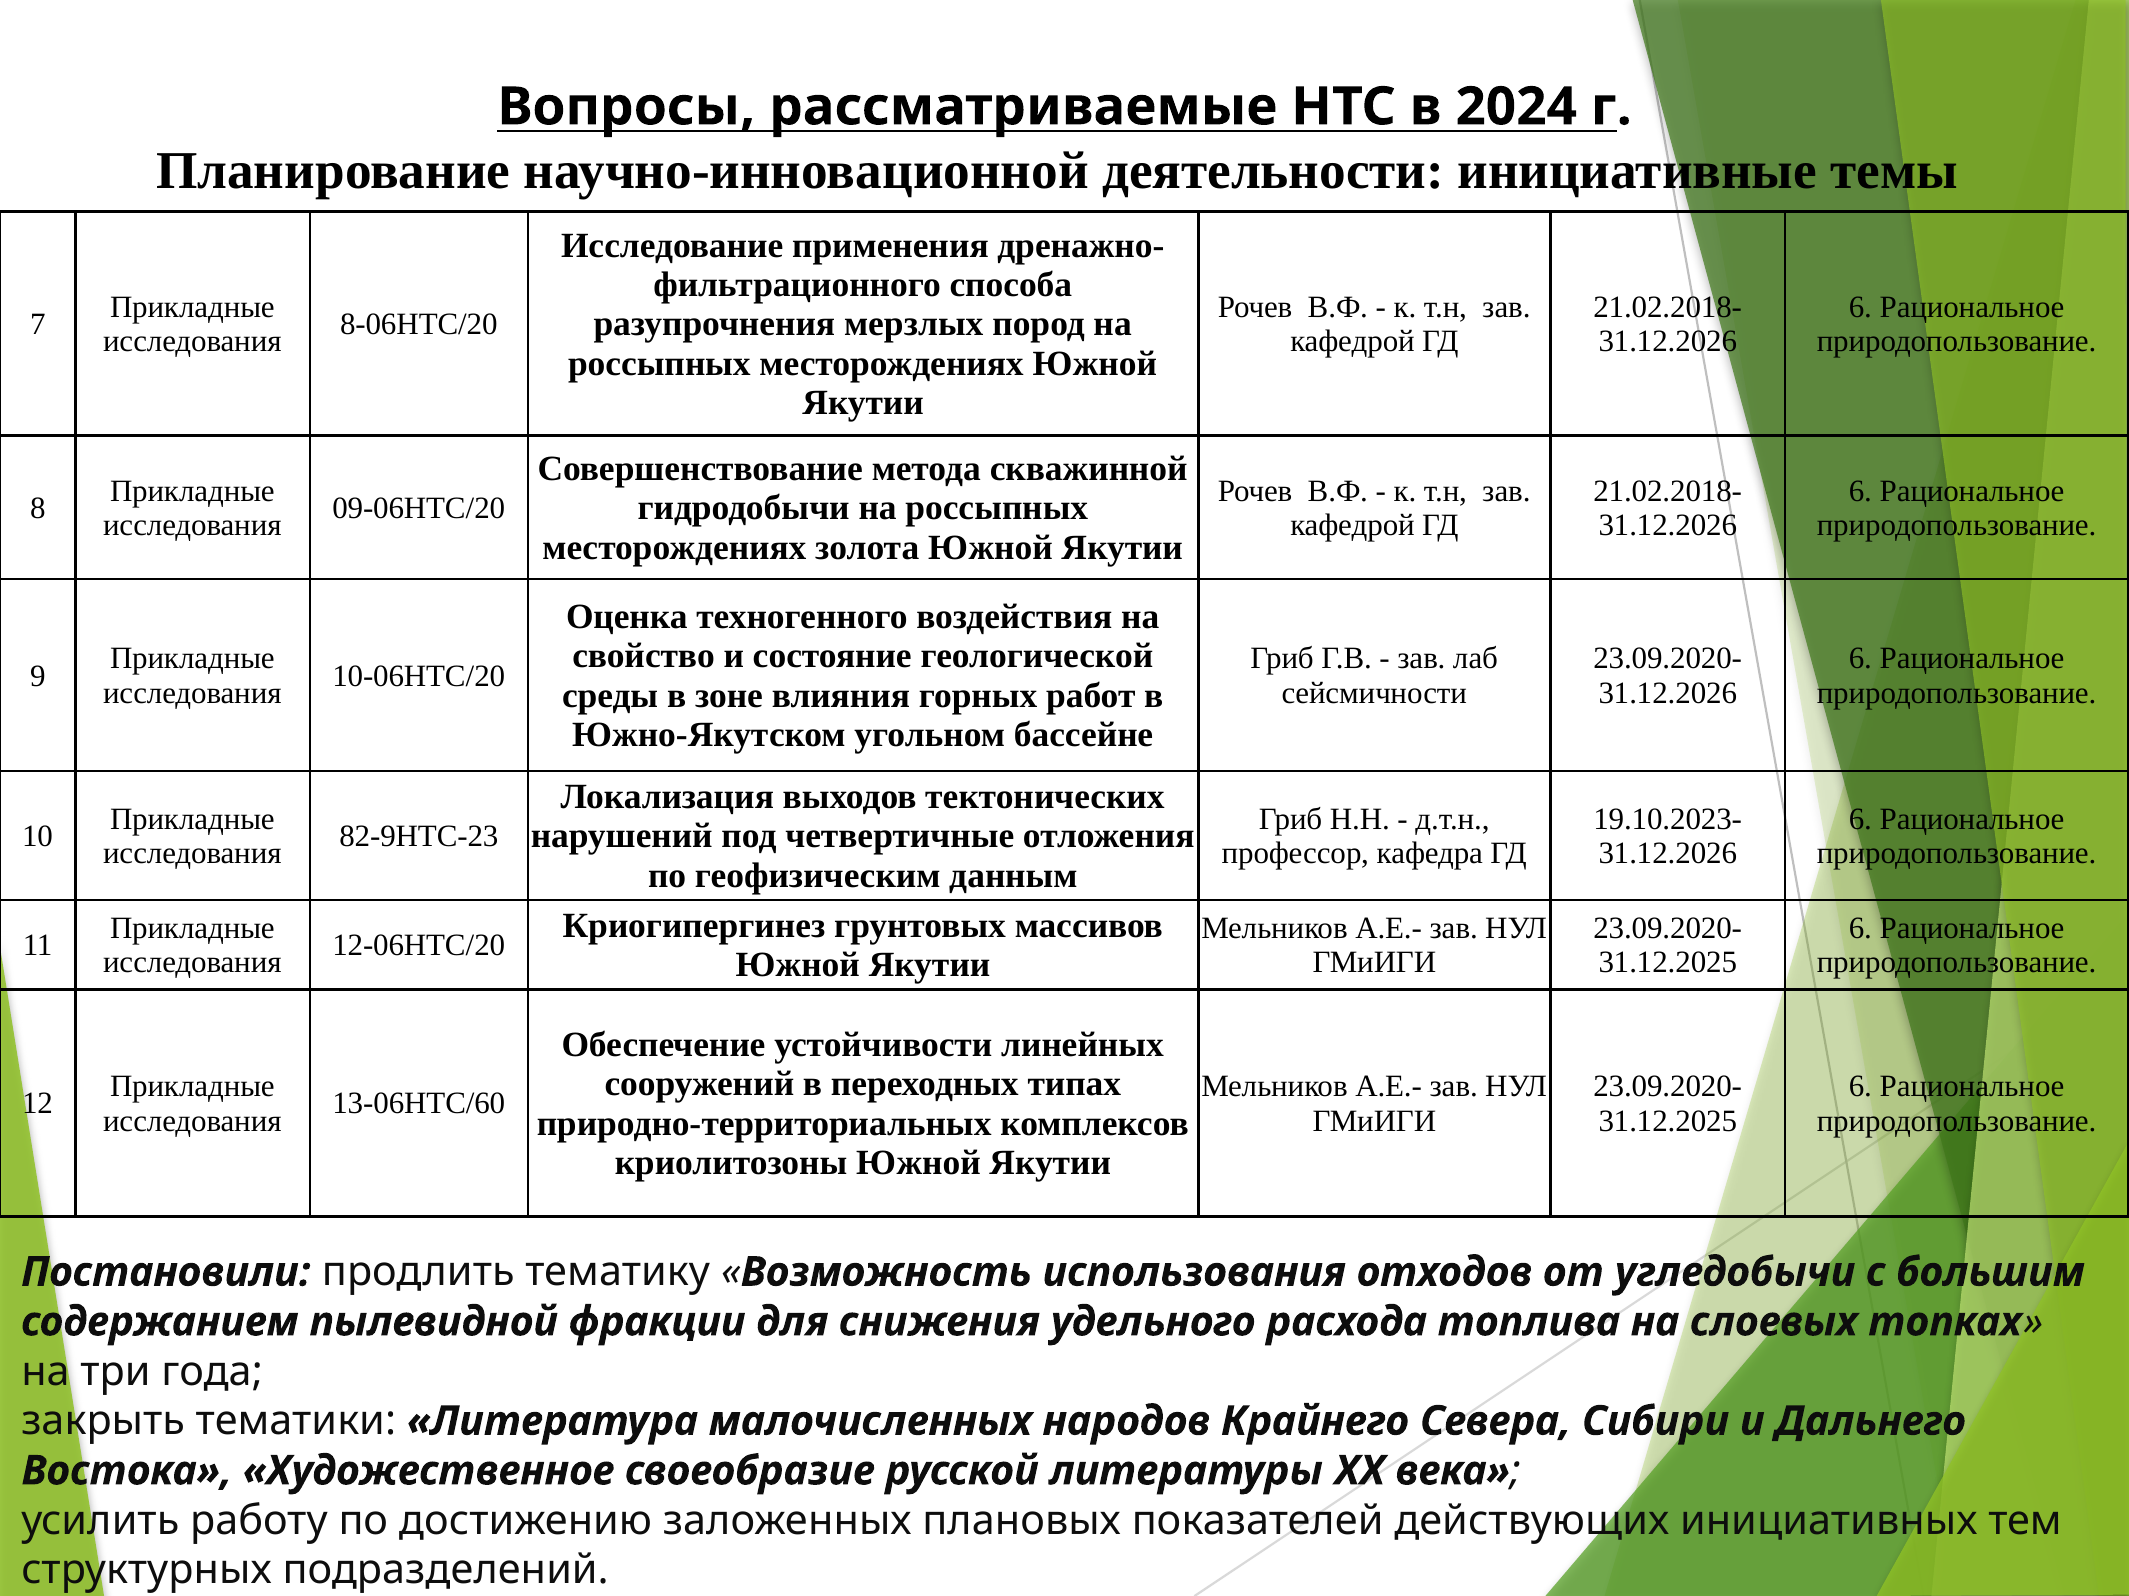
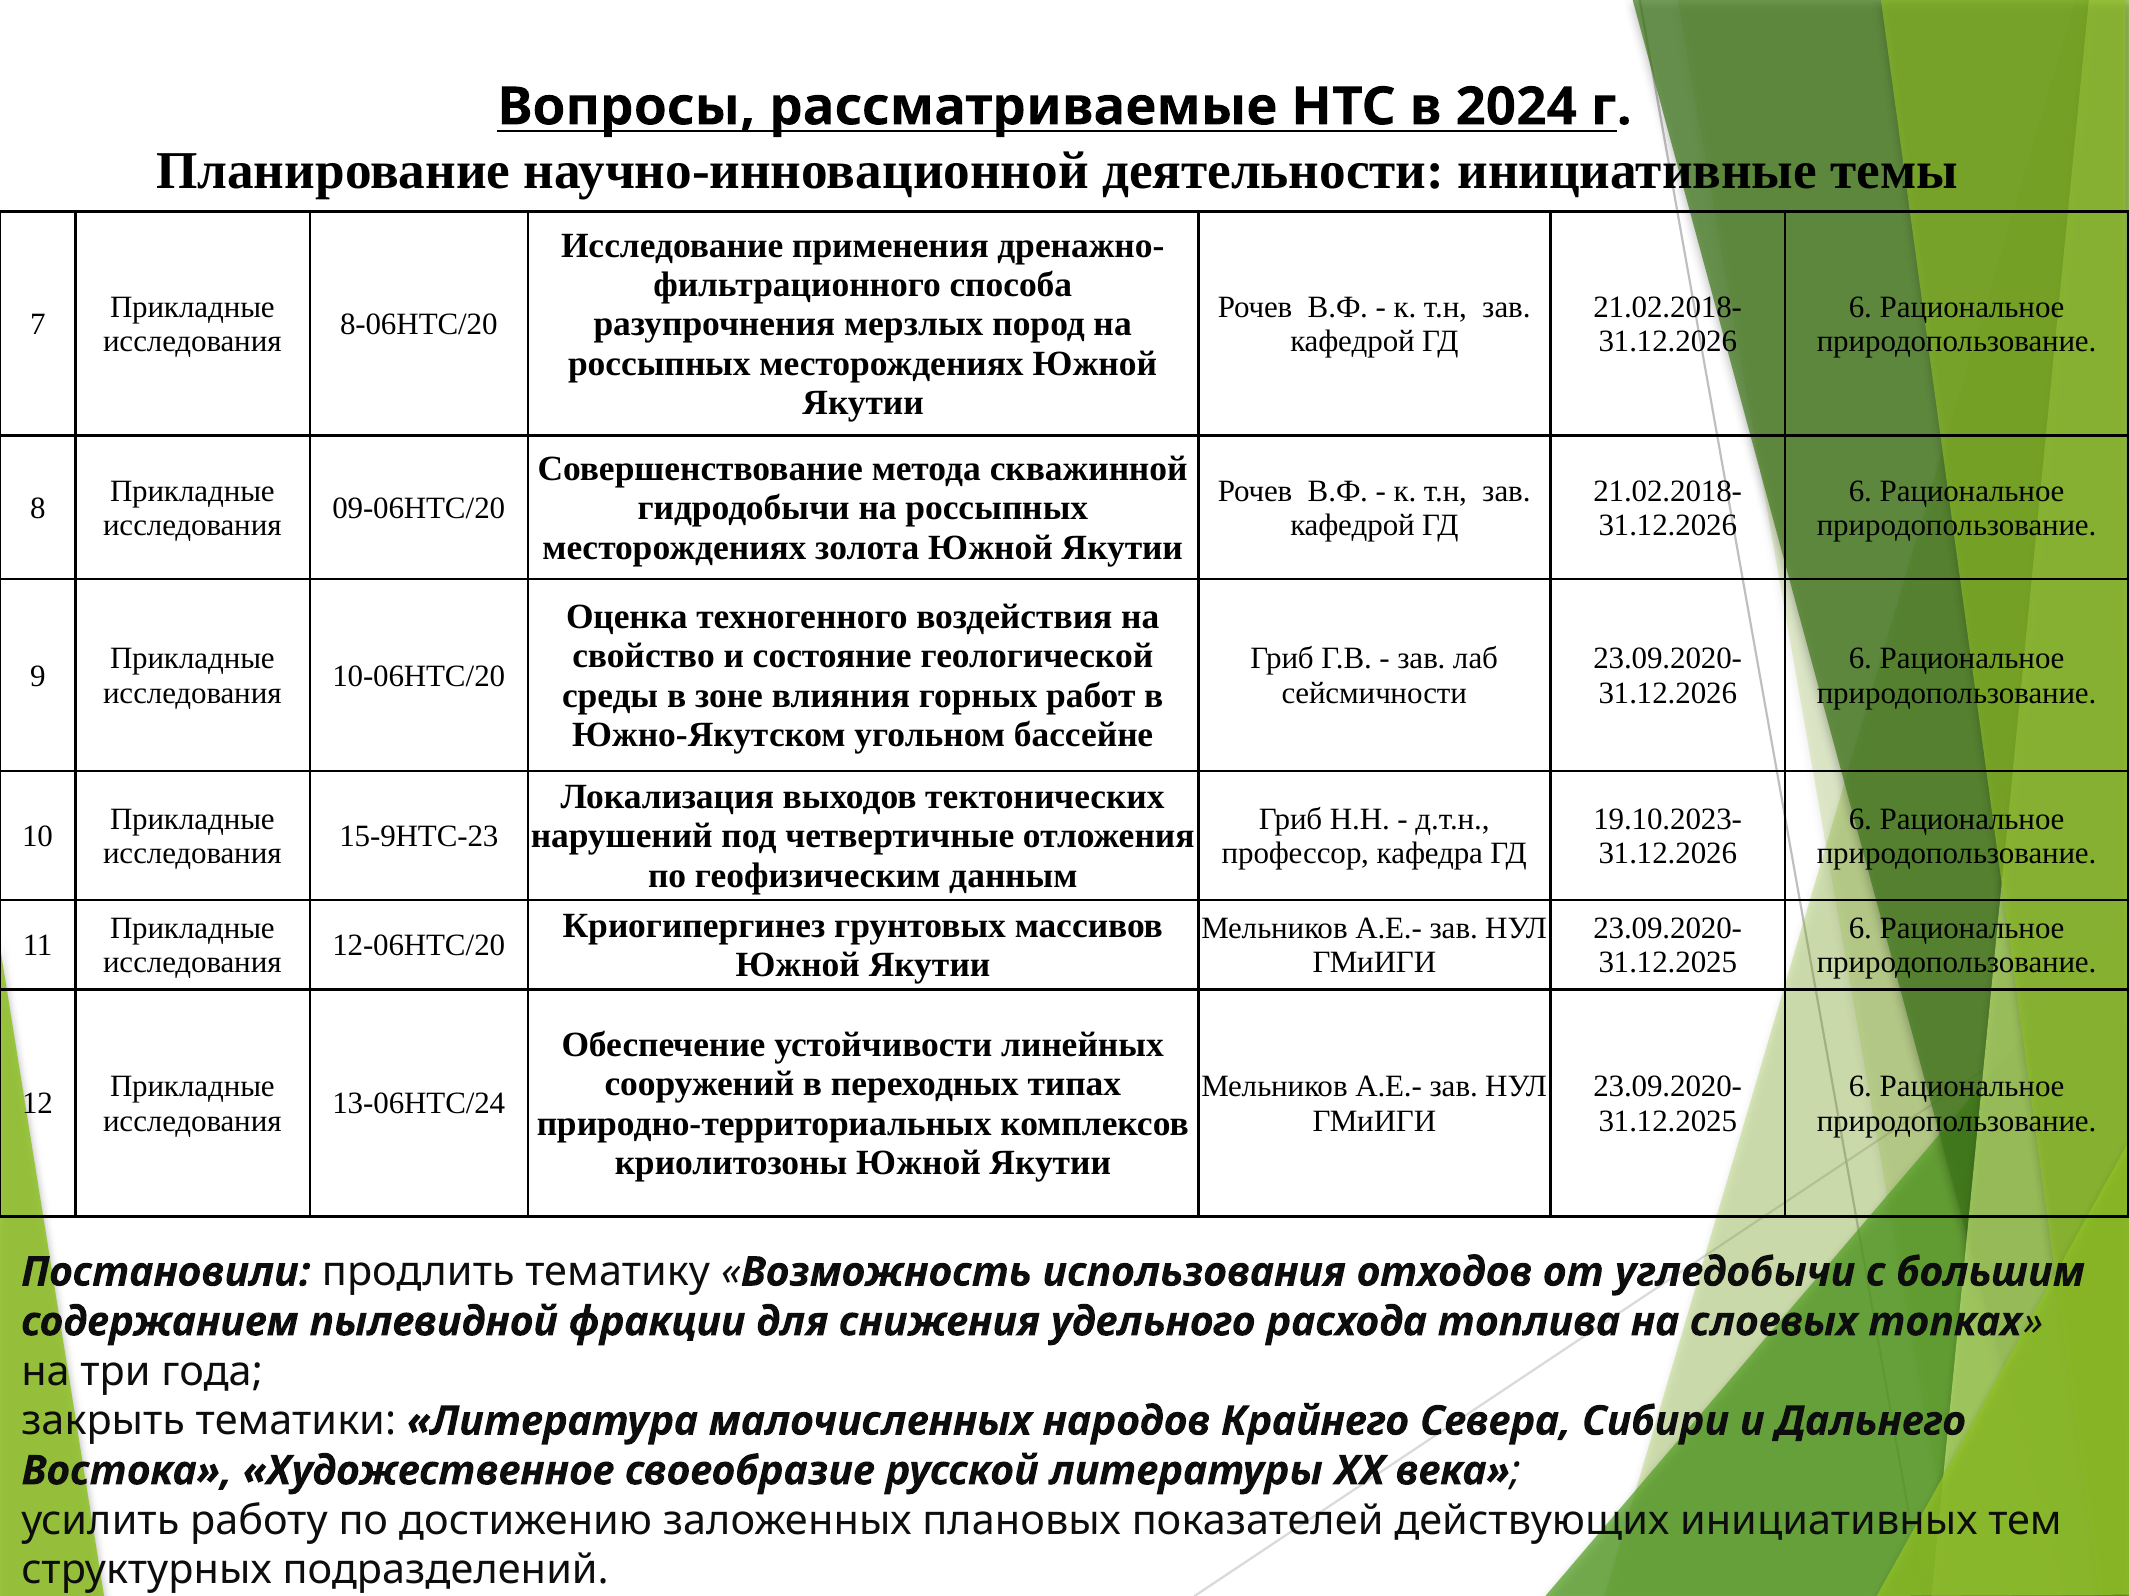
82-9НТС-23: 82-9НТС-23 -> 15-9НТС-23
13-06НТС/60: 13-06НТС/60 -> 13-06НТС/24
